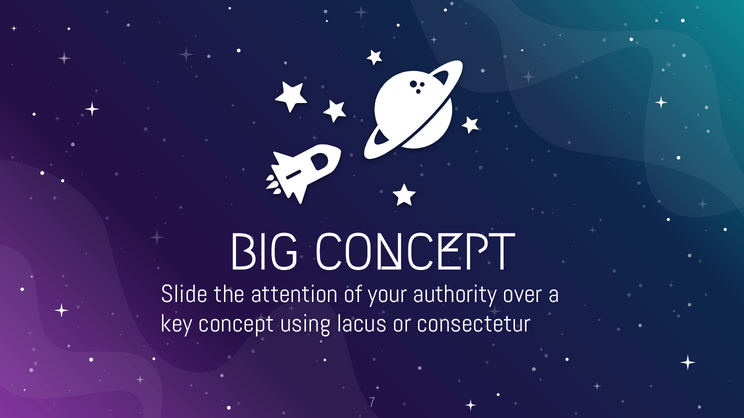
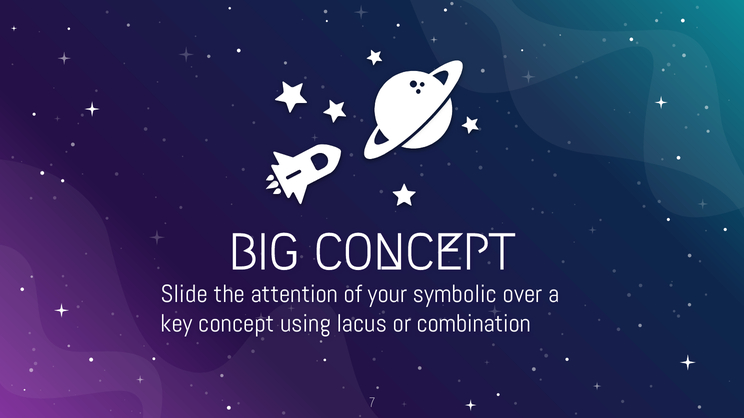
authority: authority -> symbolic
consectetur: consectetur -> combination
